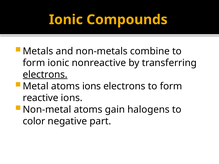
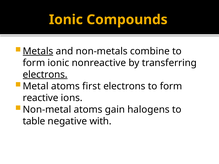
Metals underline: none -> present
atoms ions: ions -> first
color: color -> table
part: part -> with
